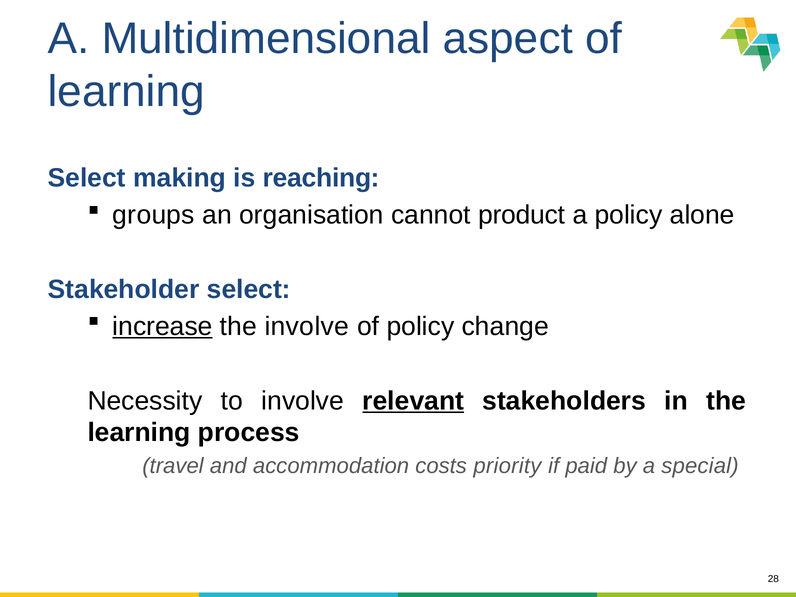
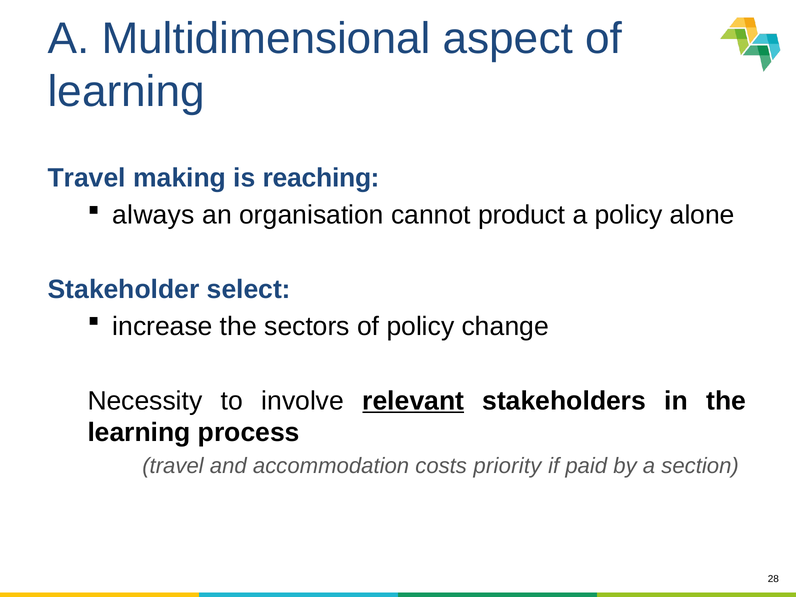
Select at (87, 178): Select -> Travel
groups: groups -> always
increase underline: present -> none
the involve: involve -> sectors
special: special -> section
